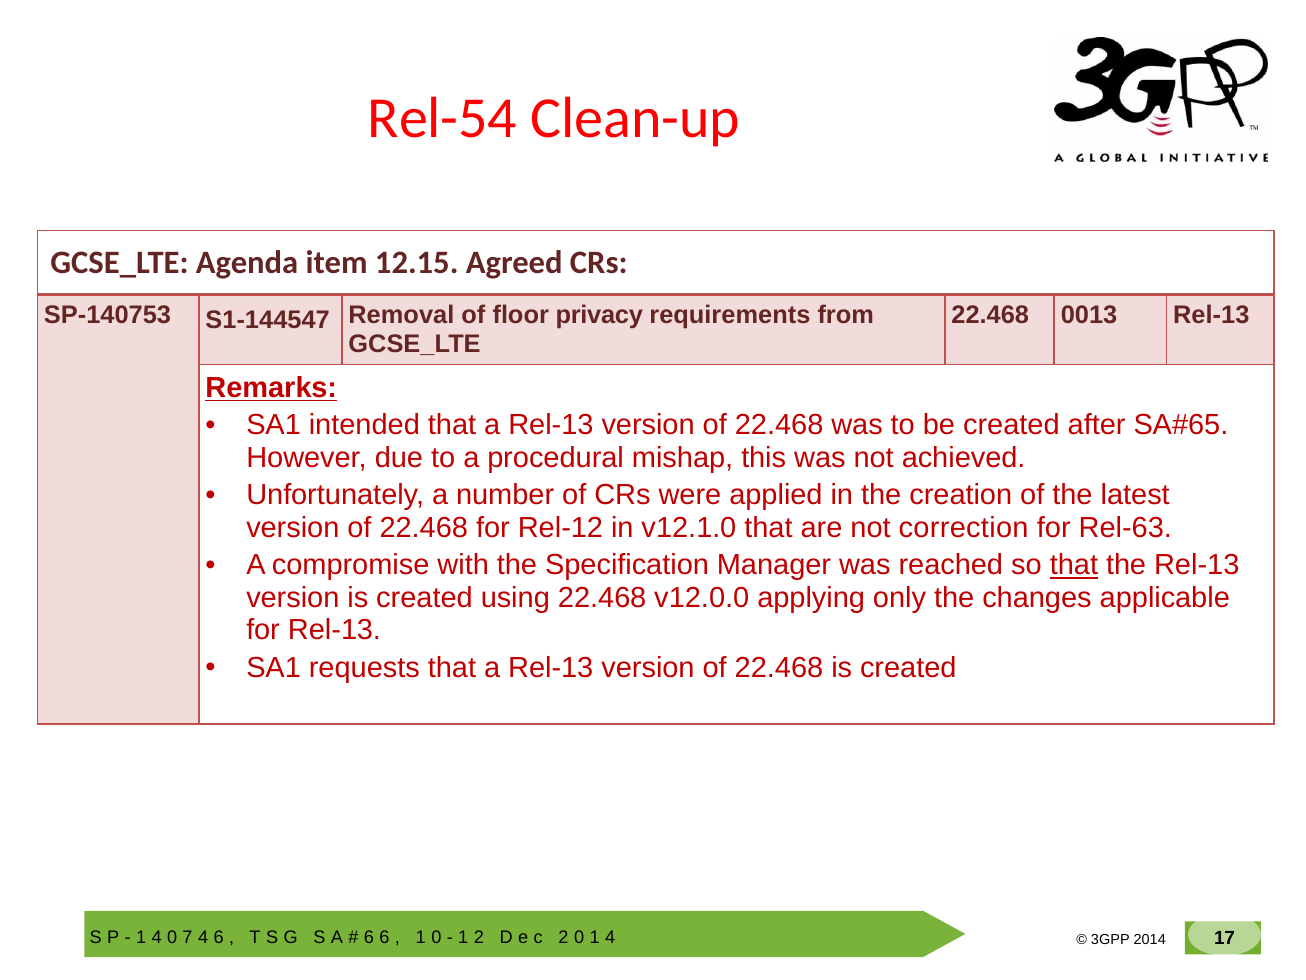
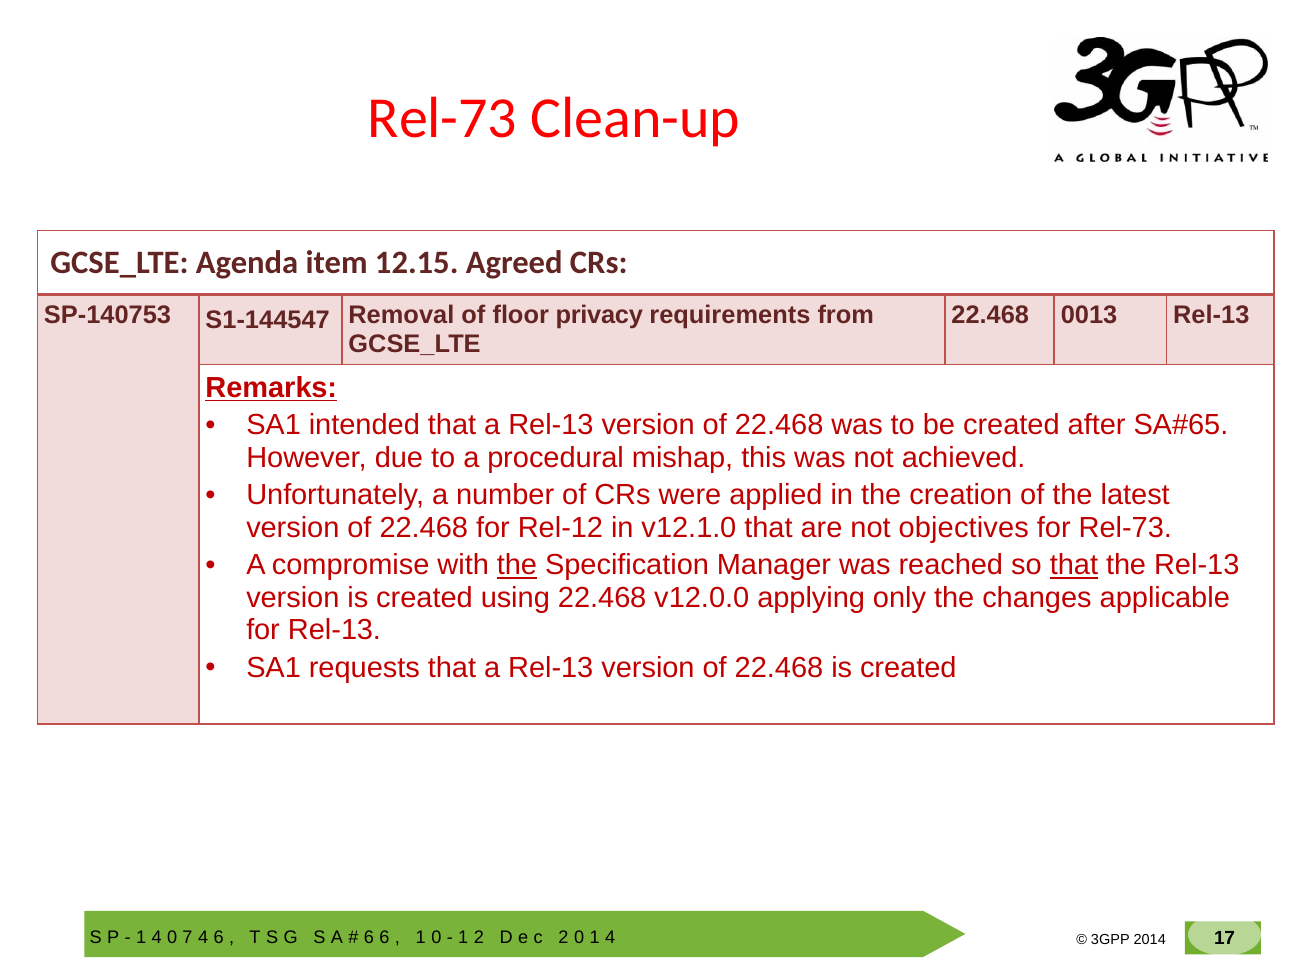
Rel-54 at (442, 118): Rel-54 -> Rel-73
correction: correction -> objectives
for Rel-63: Rel-63 -> Rel-73
the at (517, 565) underline: none -> present
